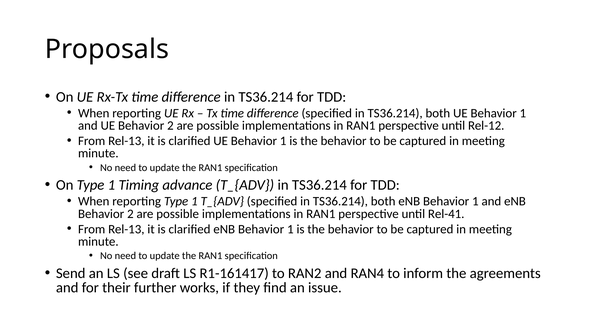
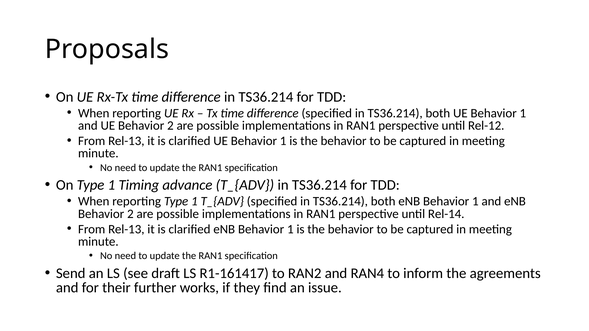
Rel-41: Rel-41 -> Rel-14
